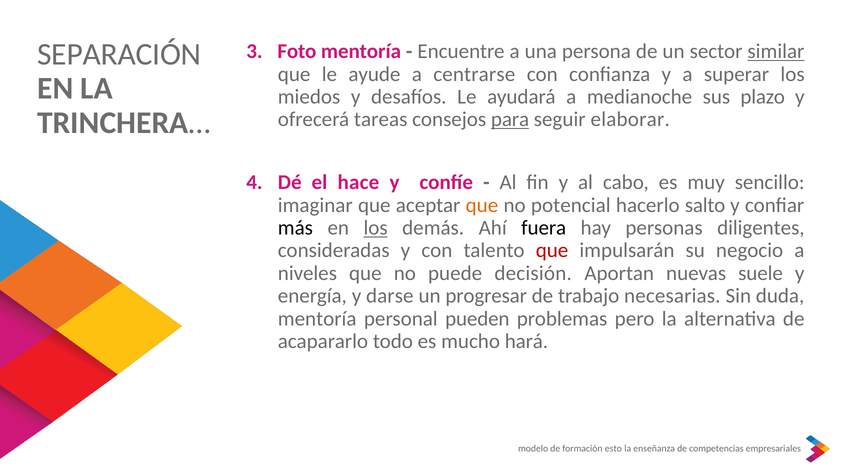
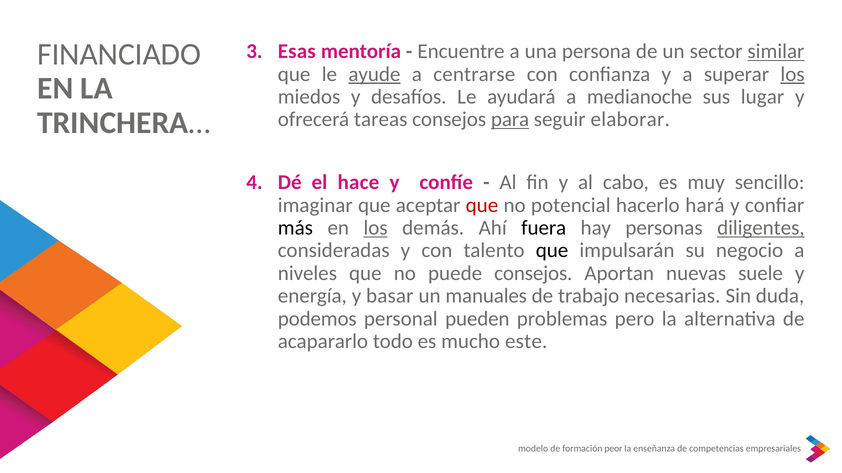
SEPARACIÓN: SEPARACIÓN -> FINANCIADO
Foto: Foto -> Esas
ayude underline: none -> present
los at (793, 74) underline: none -> present
plazo: plazo -> lugar
que at (482, 205) colour: orange -> red
salto: salto -> hará
diligentes underline: none -> present
que at (552, 251) colour: red -> black
puede decisión: decisión -> consejos
darse: darse -> basar
progresar: progresar -> manuales
mentoría at (317, 319): mentoría -> podemos
hará: hará -> este
esto: esto -> peor
